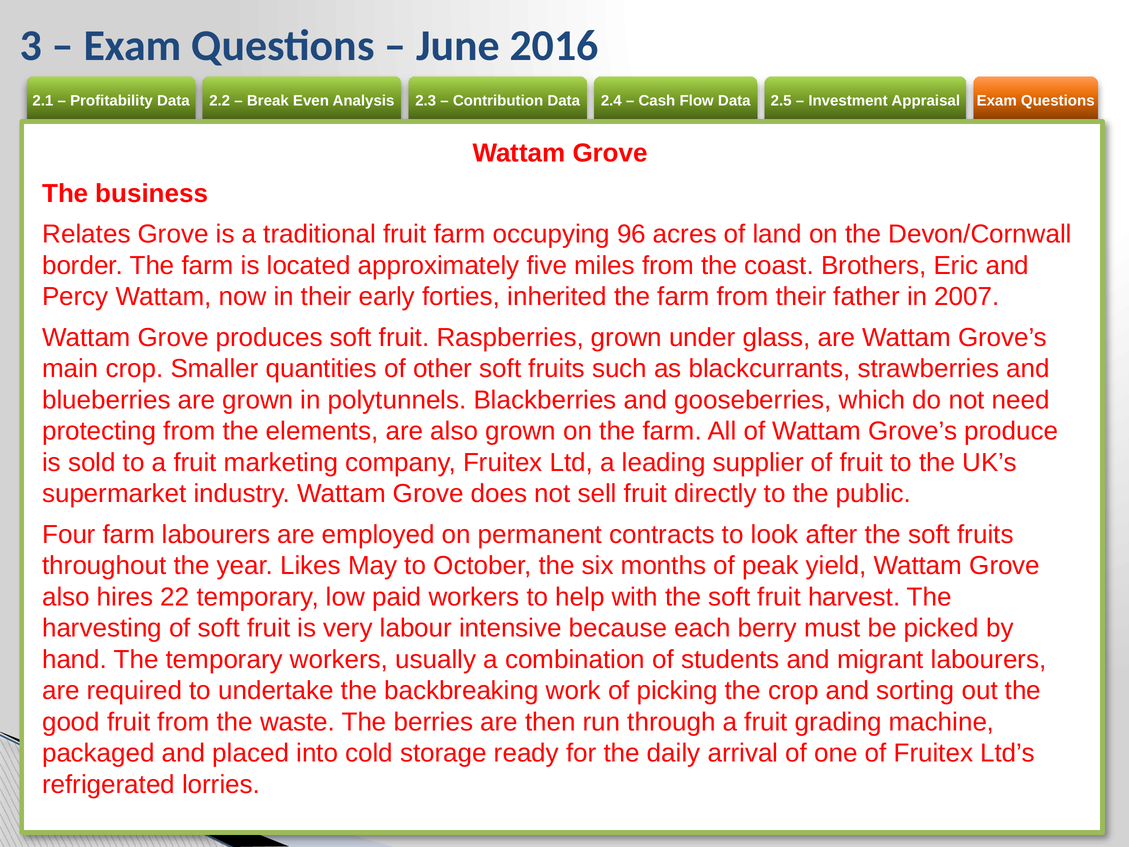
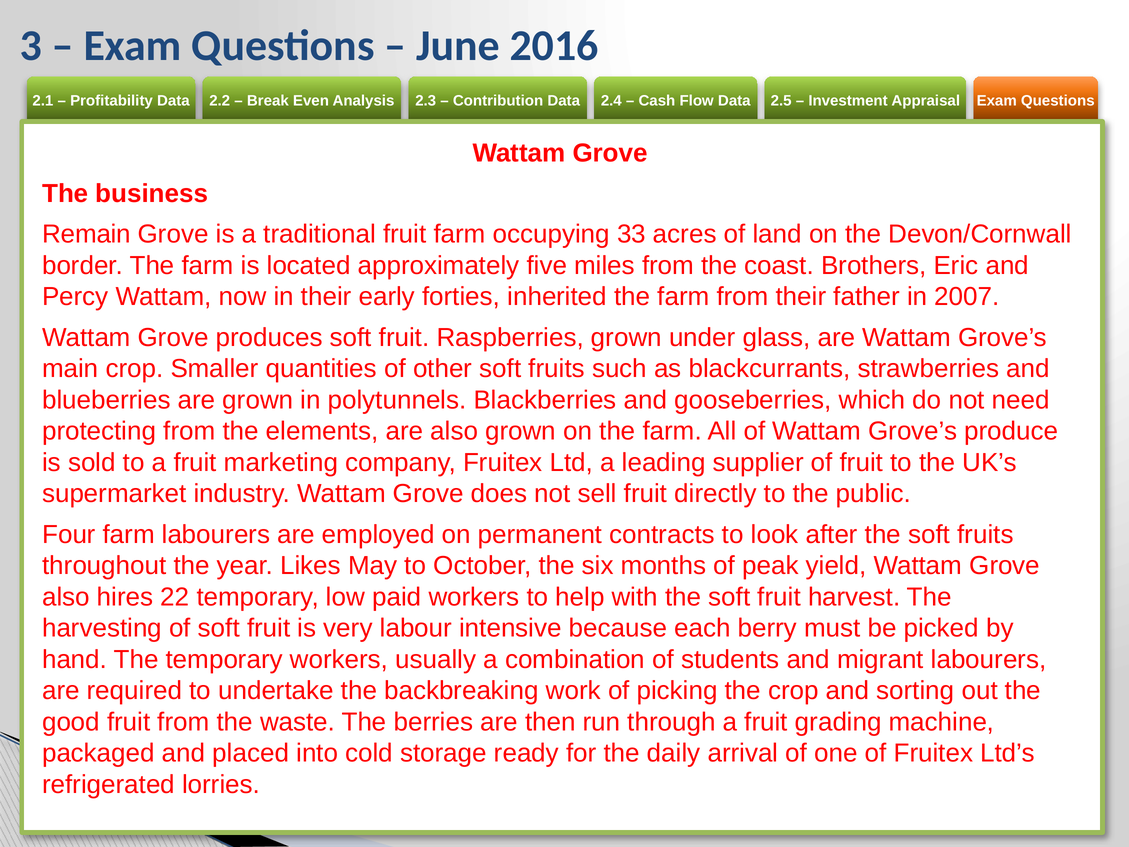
Relates: Relates -> Remain
96: 96 -> 33
